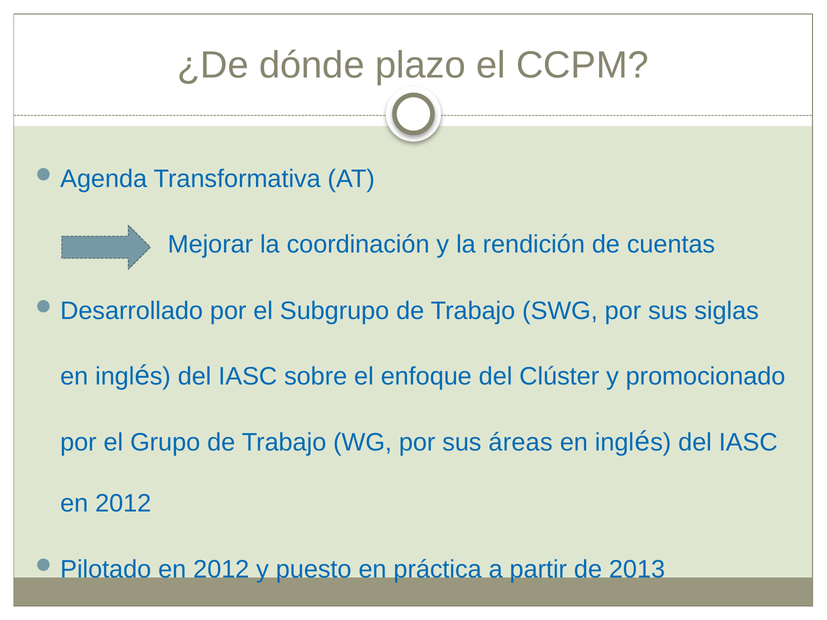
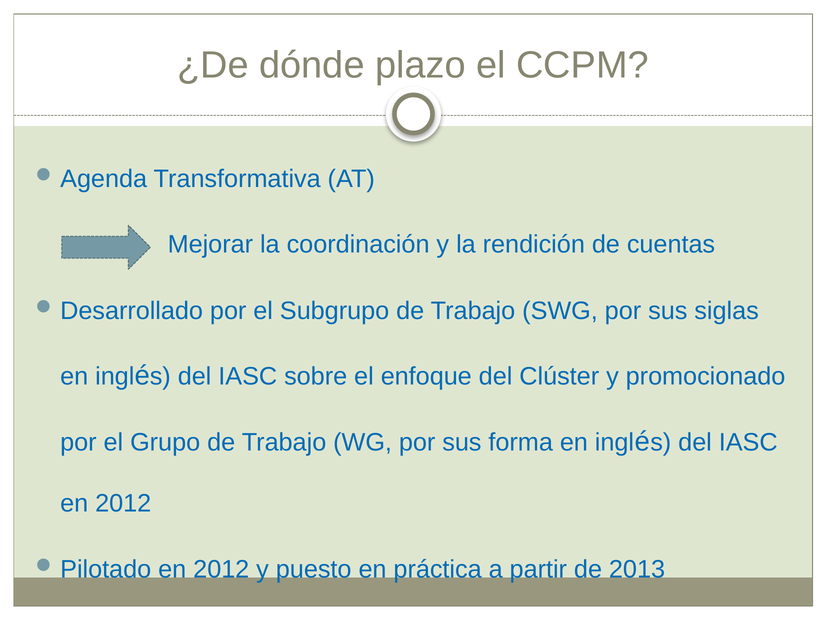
áreas: áreas -> forma
